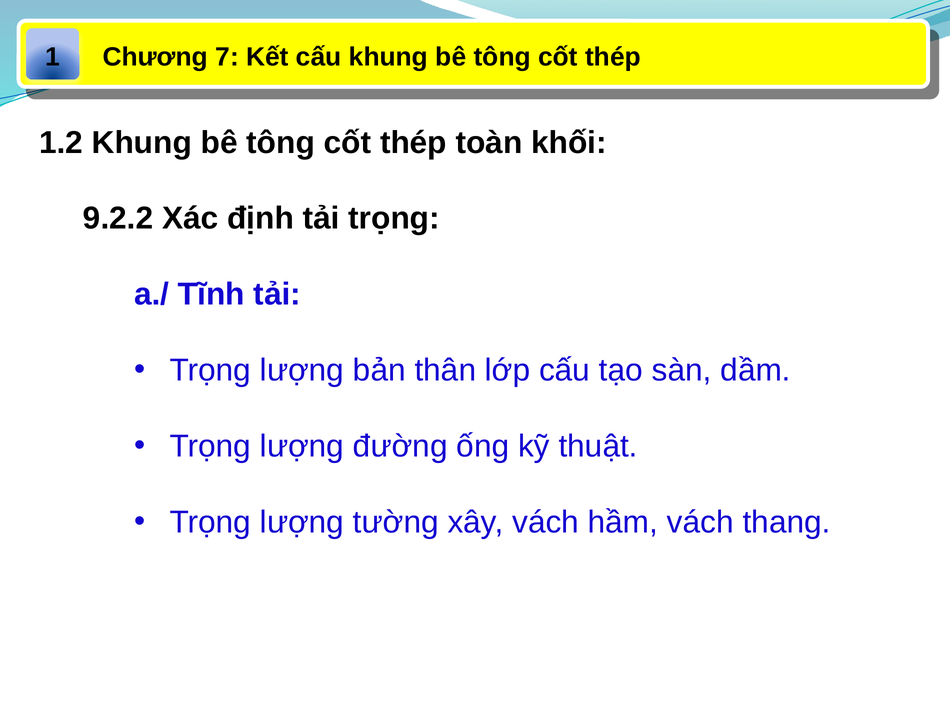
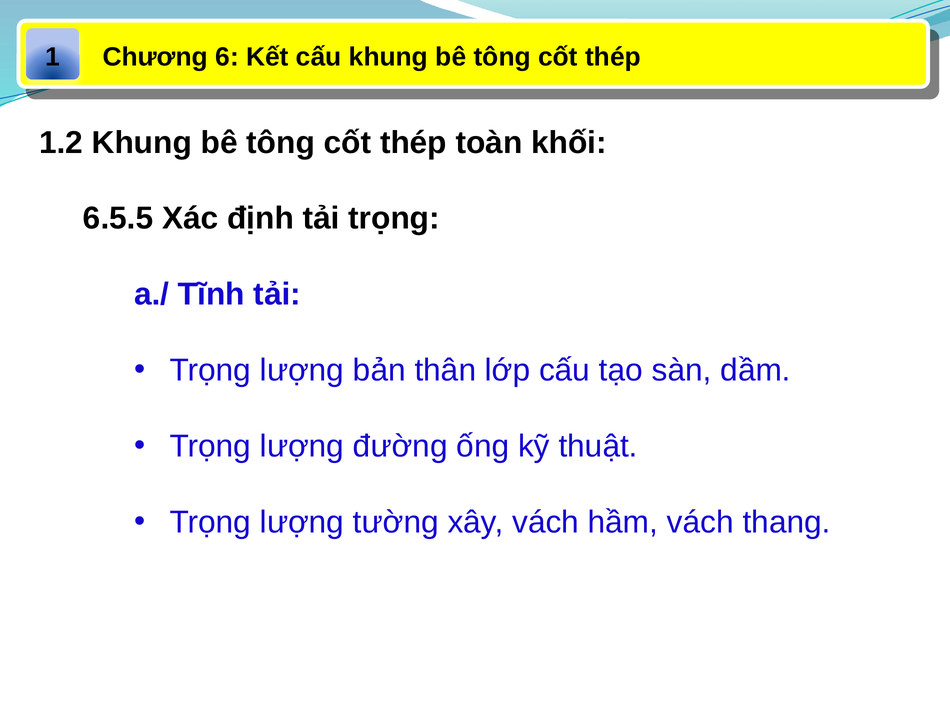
7: 7 -> 6
9.2.2: 9.2.2 -> 6.5.5
